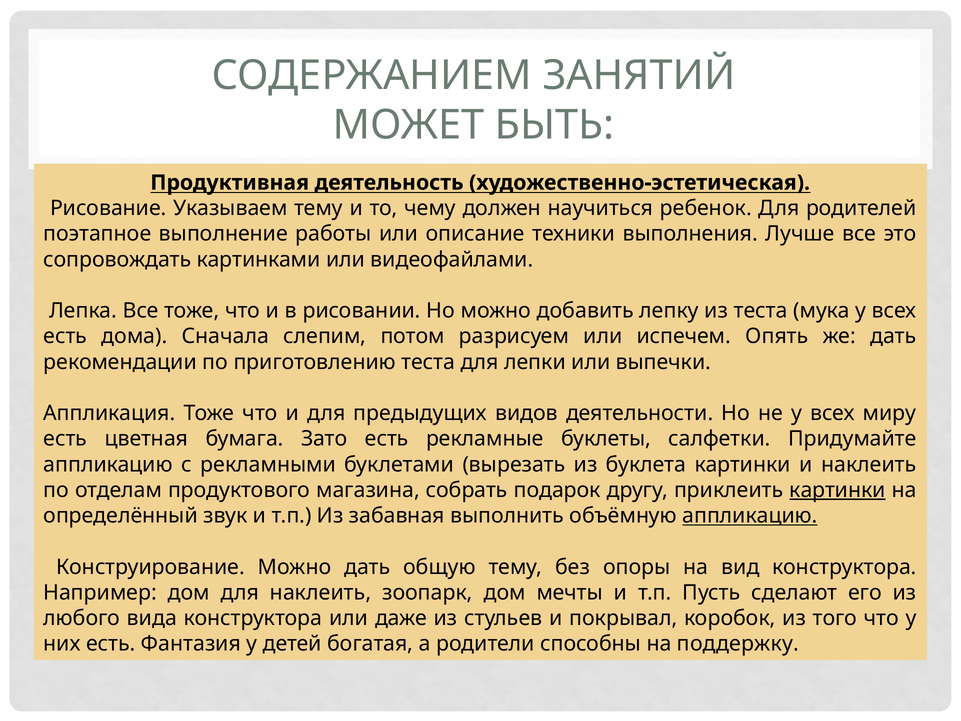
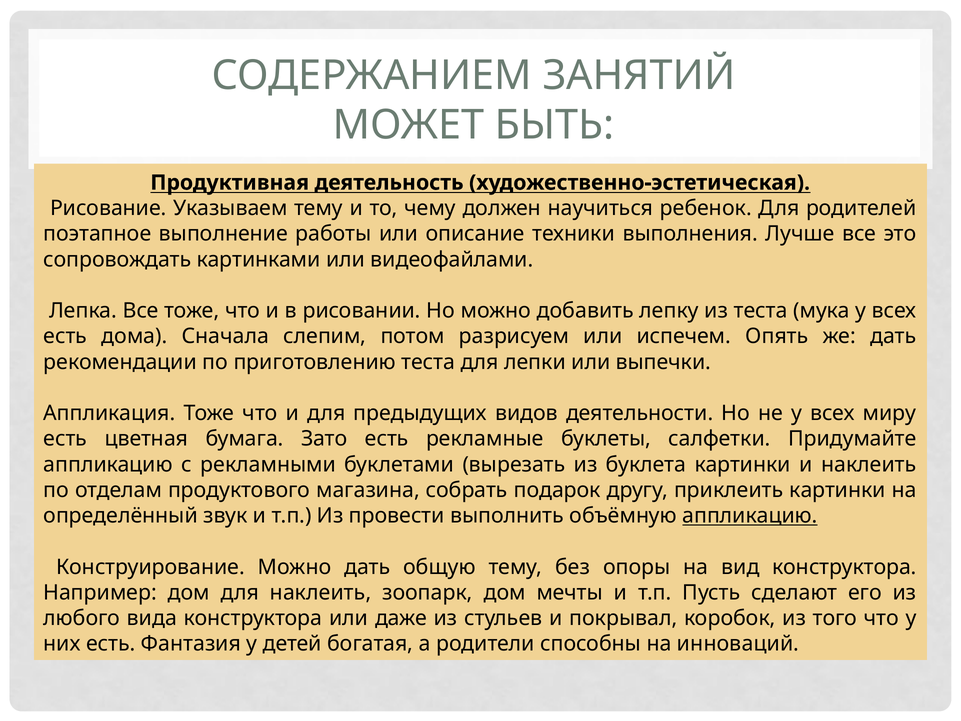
картинки at (837, 490) underline: present -> none
забавная: забавная -> провести
поддержку: поддержку -> инноваций
